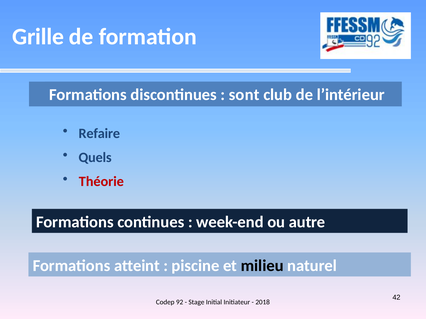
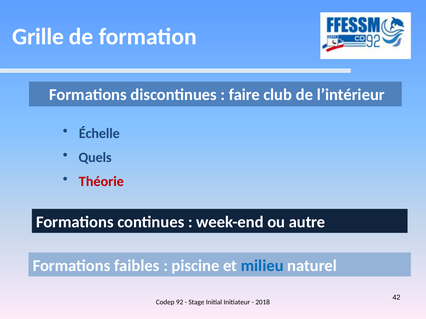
sont: sont -> faire
Refaire: Refaire -> Échelle
atteint: atteint -> faibles
milieu colour: black -> blue
